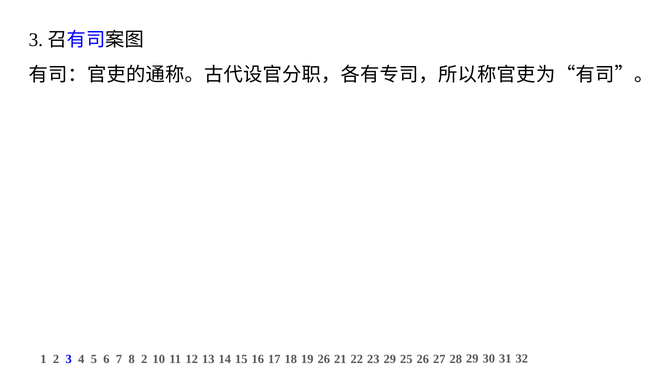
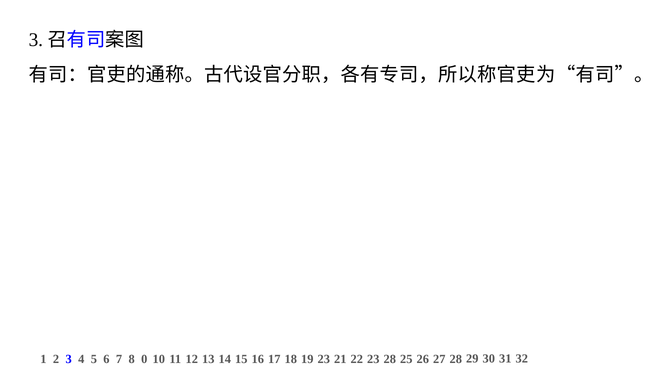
8 2: 2 -> 0
19 26: 26 -> 23
23 29: 29 -> 28
